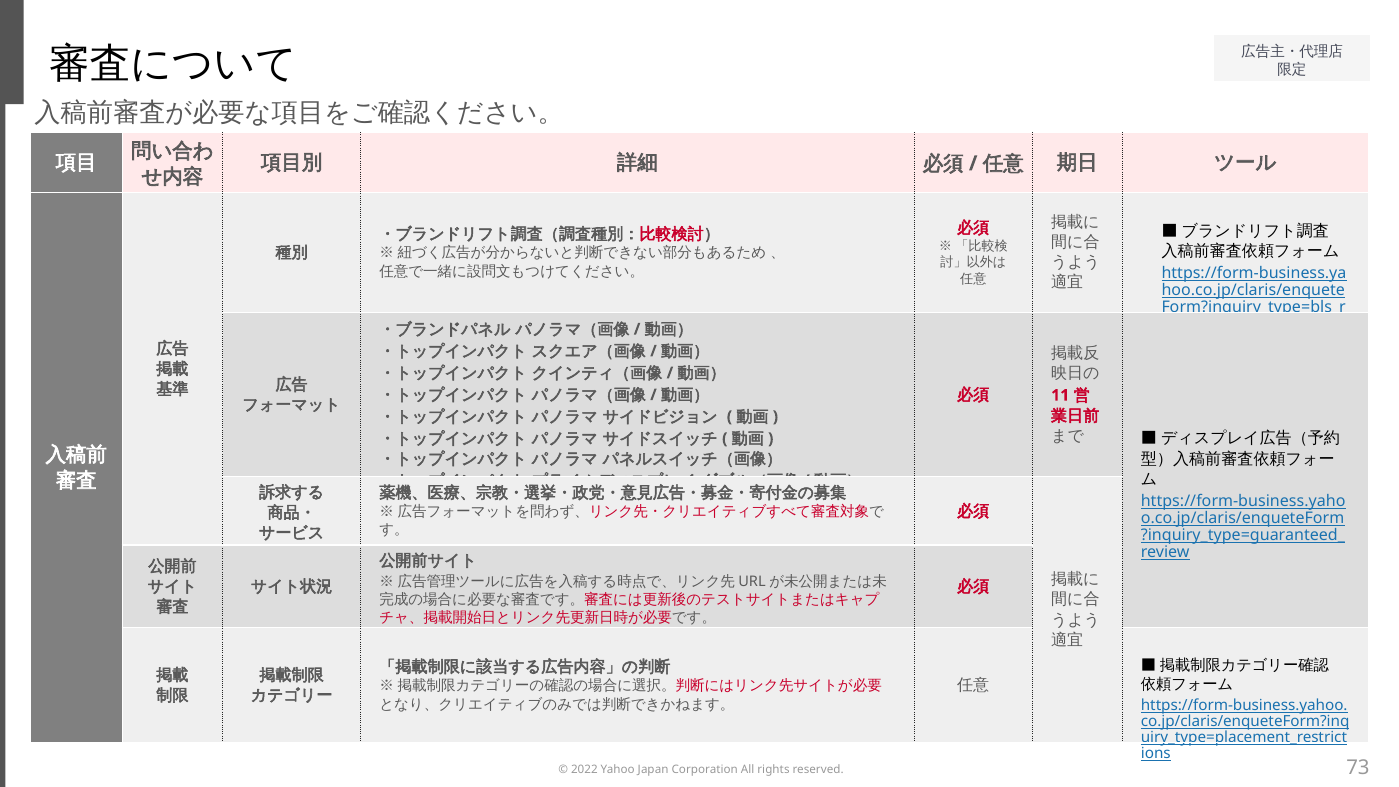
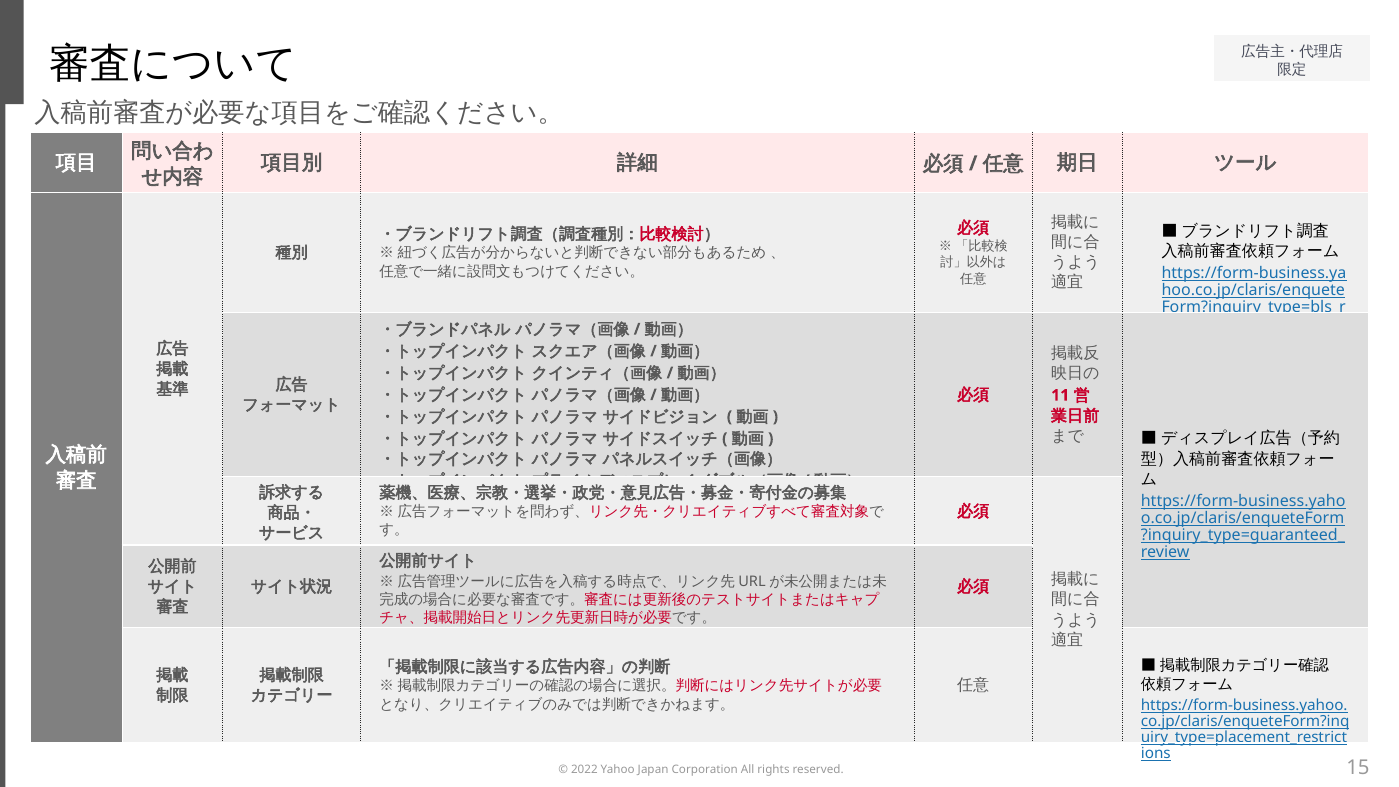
73: 73 -> 15
